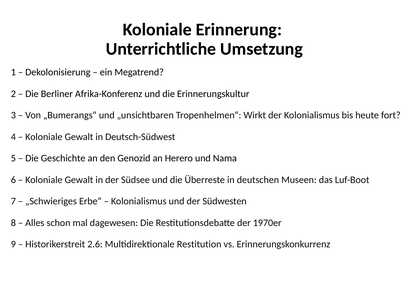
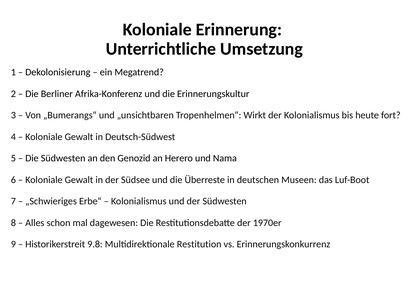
Die Geschichte: Geschichte -> Südwesten
2.6: 2.6 -> 9.8
